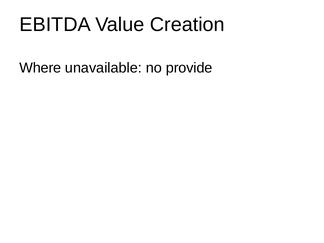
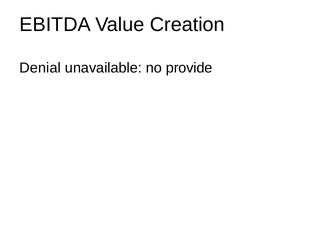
Where: Where -> Denial
